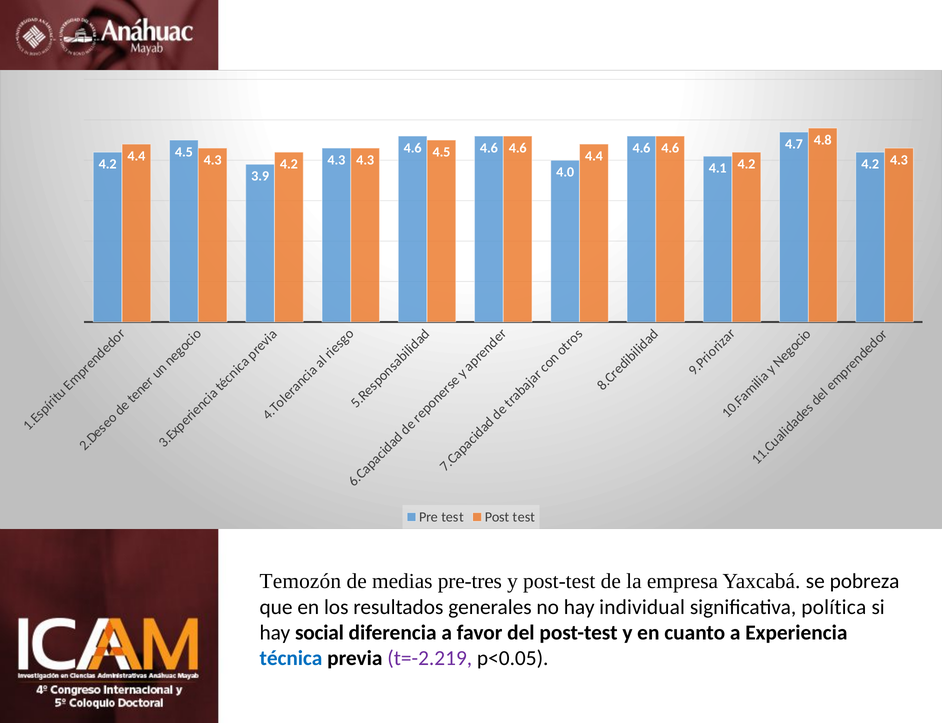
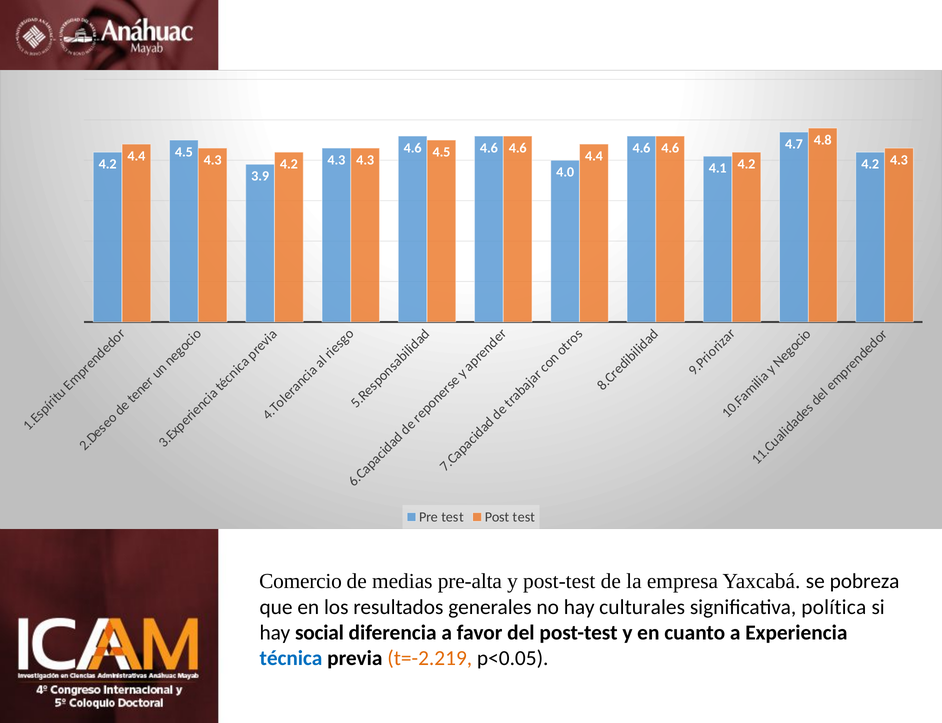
Temozón: Temozón -> Comercio
pre-tres: pre-tres -> pre-alta
individual: individual -> culturales
t=-2.219 colour: purple -> orange
